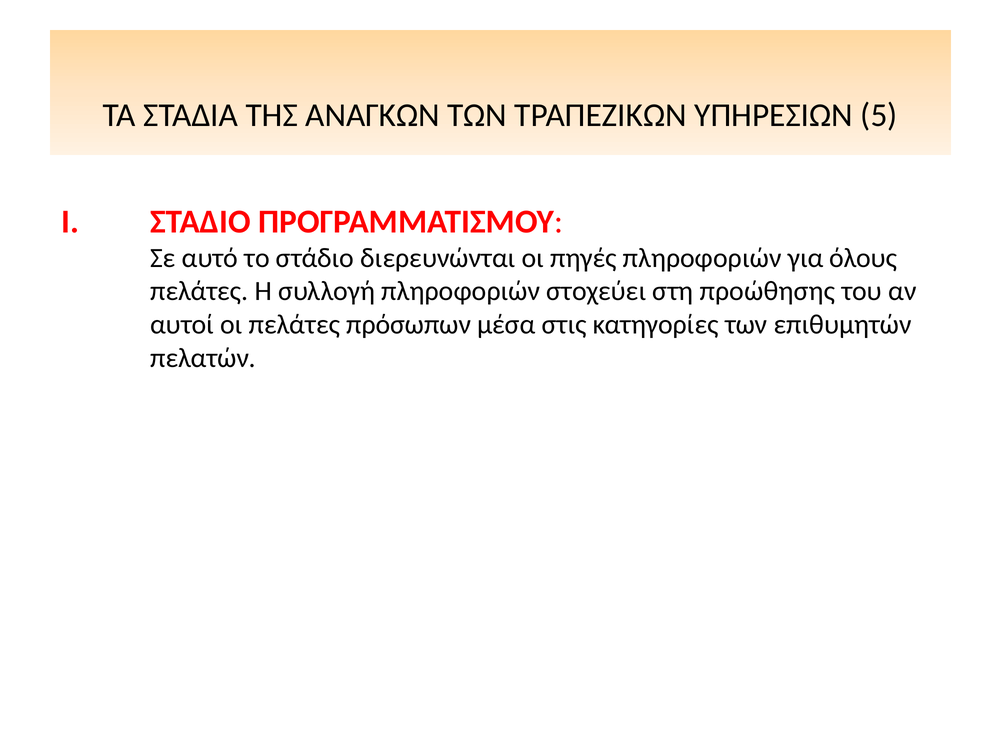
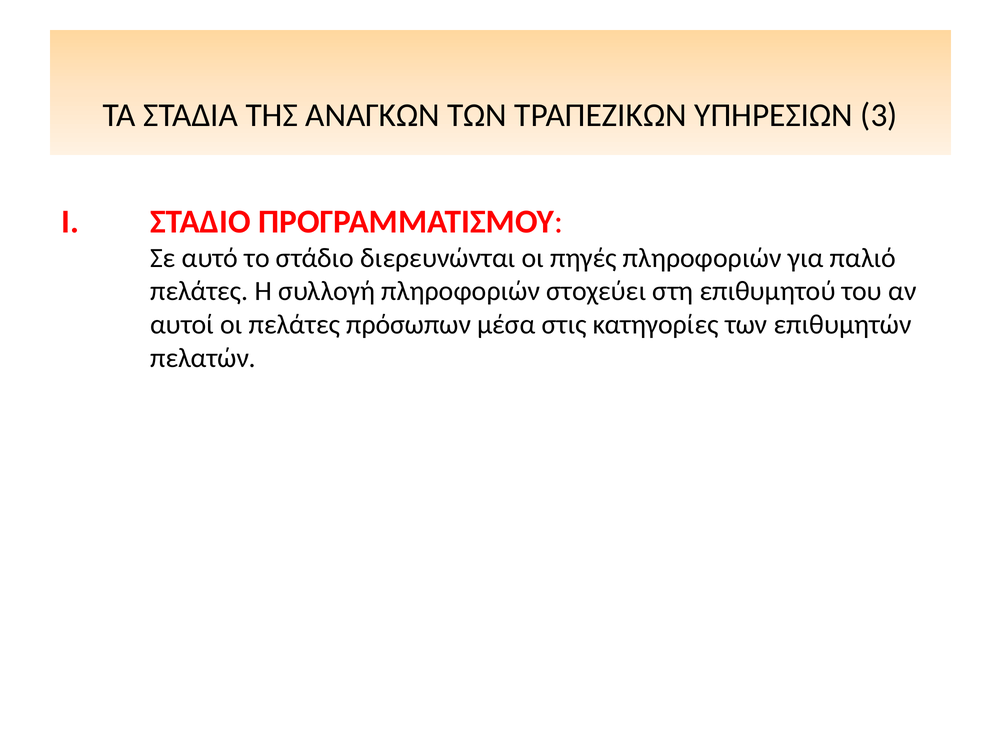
5: 5 -> 3
όλους: όλους -> παλιό
προώθησης: προώθησης -> επιθυμητού
